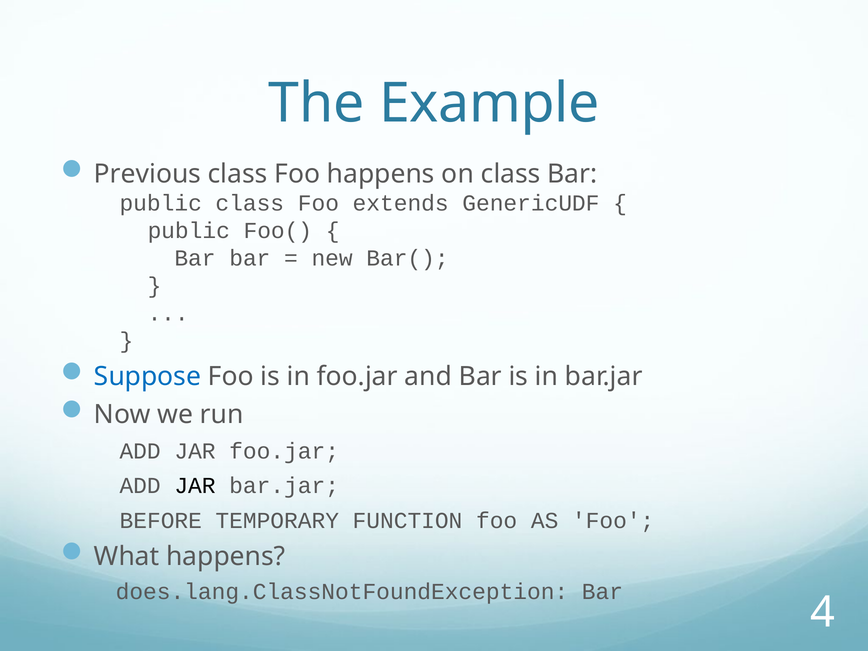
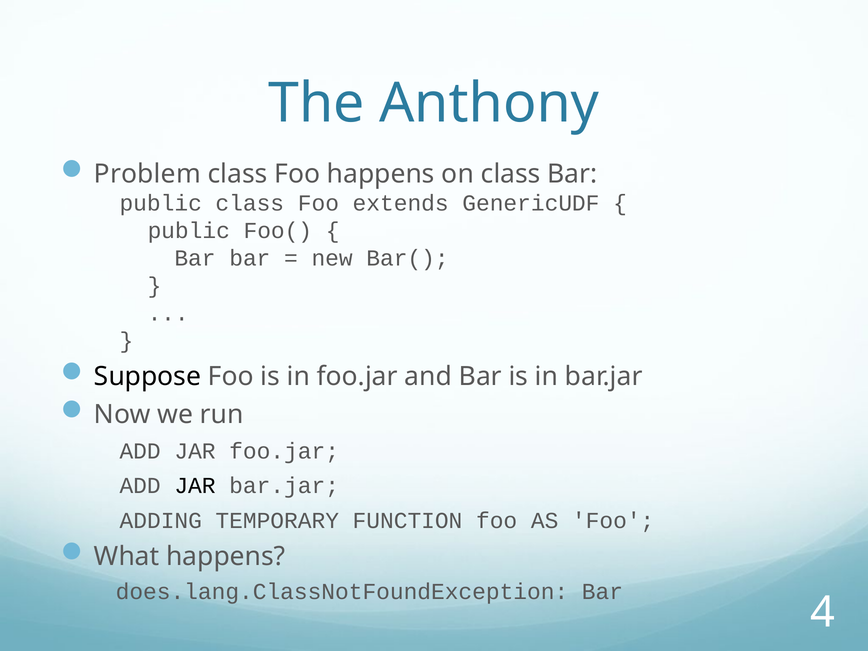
Example: Example -> Anthony
Previous: Previous -> Problem
Suppose colour: blue -> black
BEFORE: BEFORE -> ADDING
